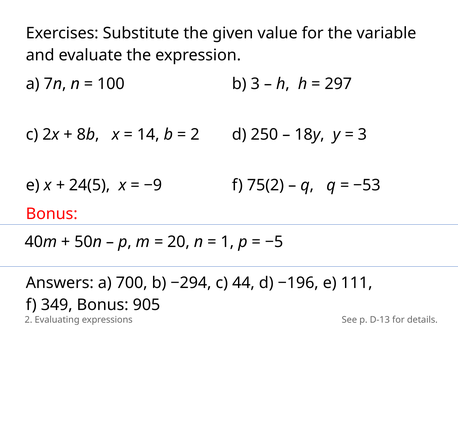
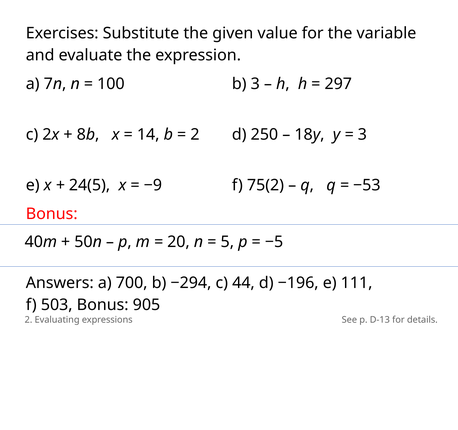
1: 1 -> 5
349: 349 -> 503
